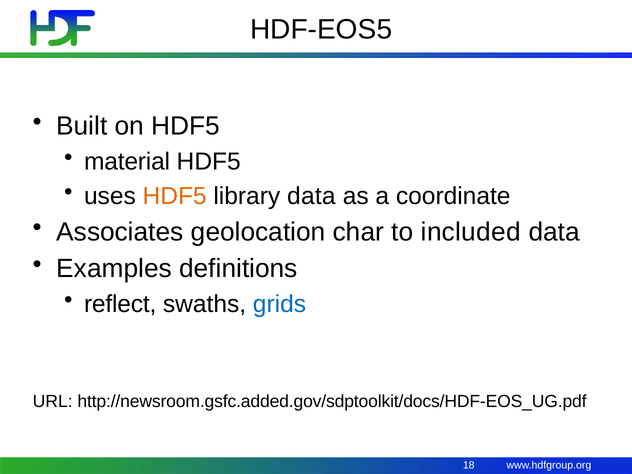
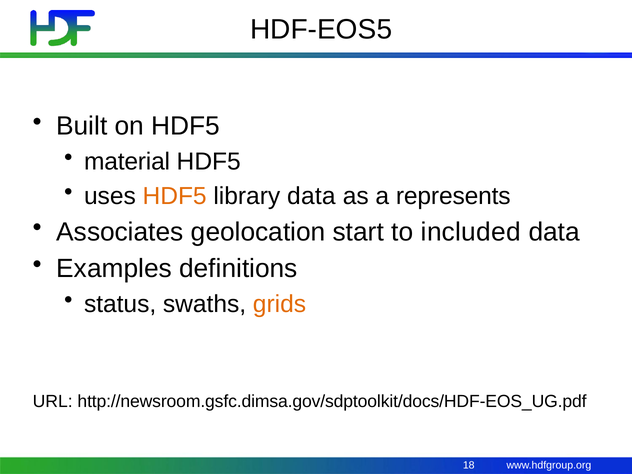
coordinate: coordinate -> represents
char: char -> start
reflect: reflect -> status
grids colour: blue -> orange
http://newsroom.gsfc.added.gov/sdptoolkit/docs/HDF-EOS_UG.pdf: http://newsroom.gsfc.added.gov/sdptoolkit/docs/HDF-EOS_UG.pdf -> http://newsroom.gsfc.dimsa.gov/sdptoolkit/docs/HDF-EOS_UG.pdf
